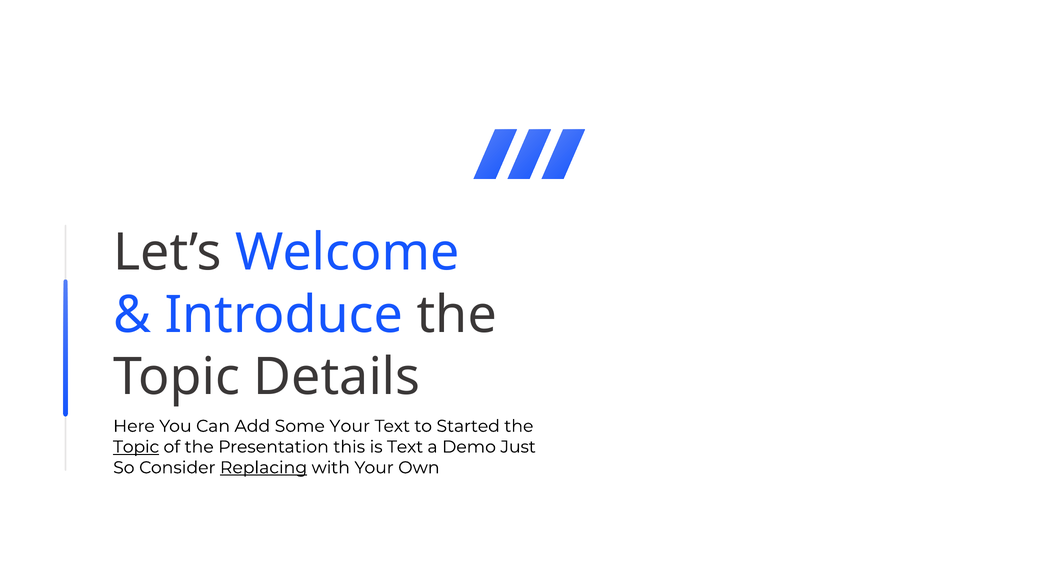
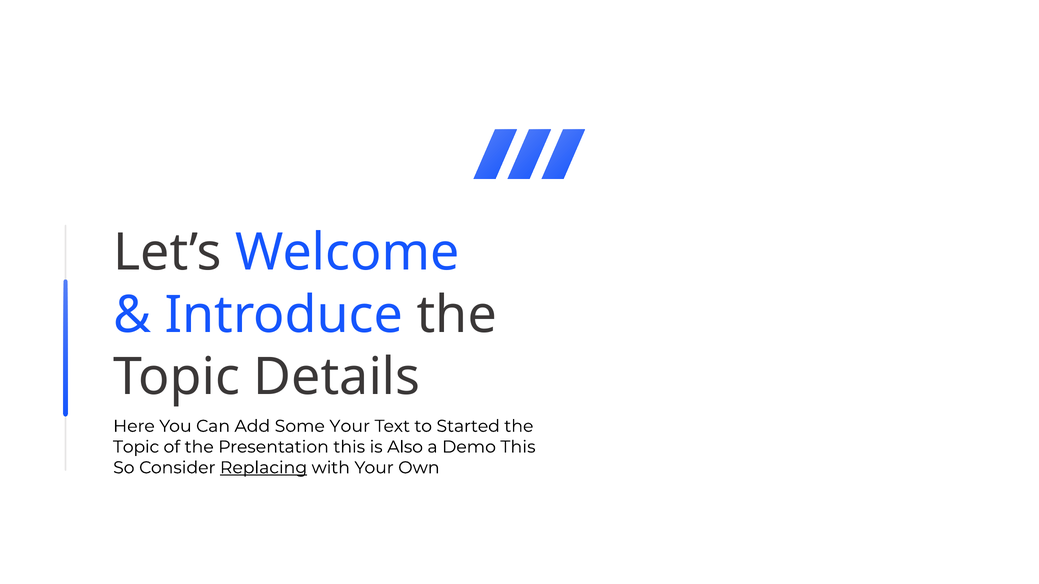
Topic at (136, 447) underline: present -> none
is Text: Text -> Also
Demo Just: Just -> This
